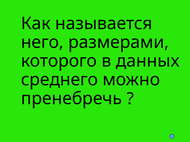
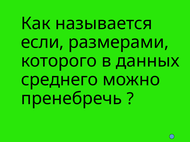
него: него -> если
